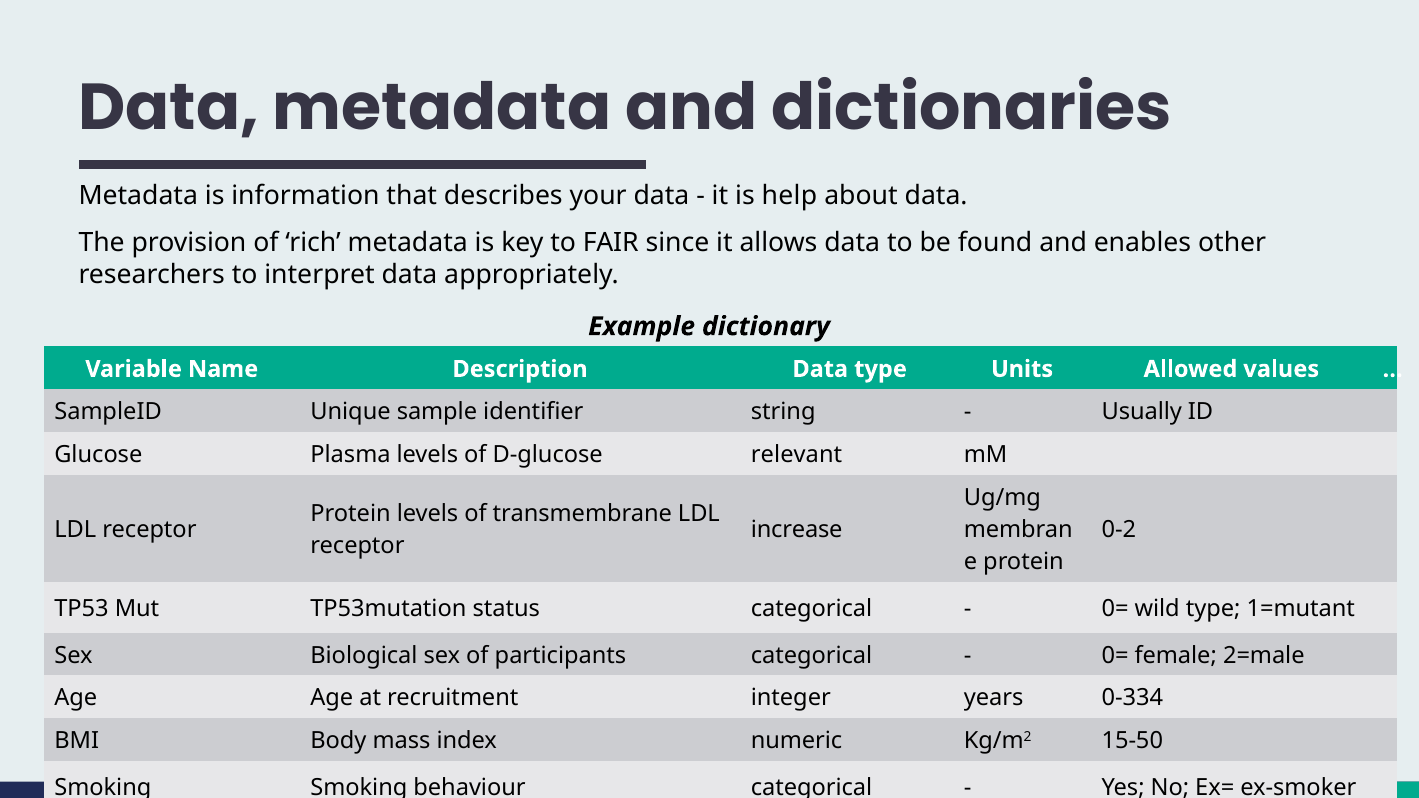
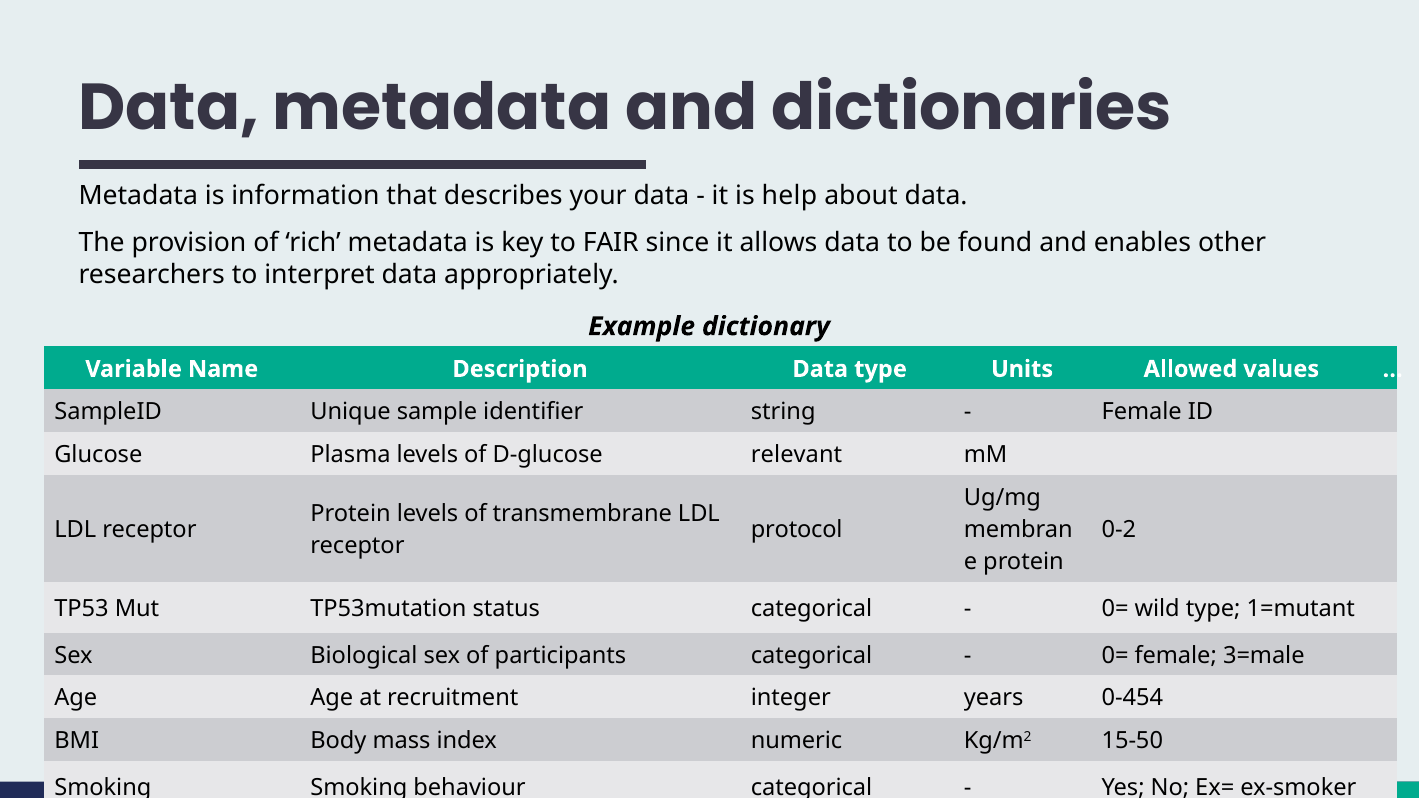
Usually at (1142, 412): Usually -> Female
increase: increase -> protocol
2=male: 2=male -> 3=male
0-334: 0-334 -> 0-454
